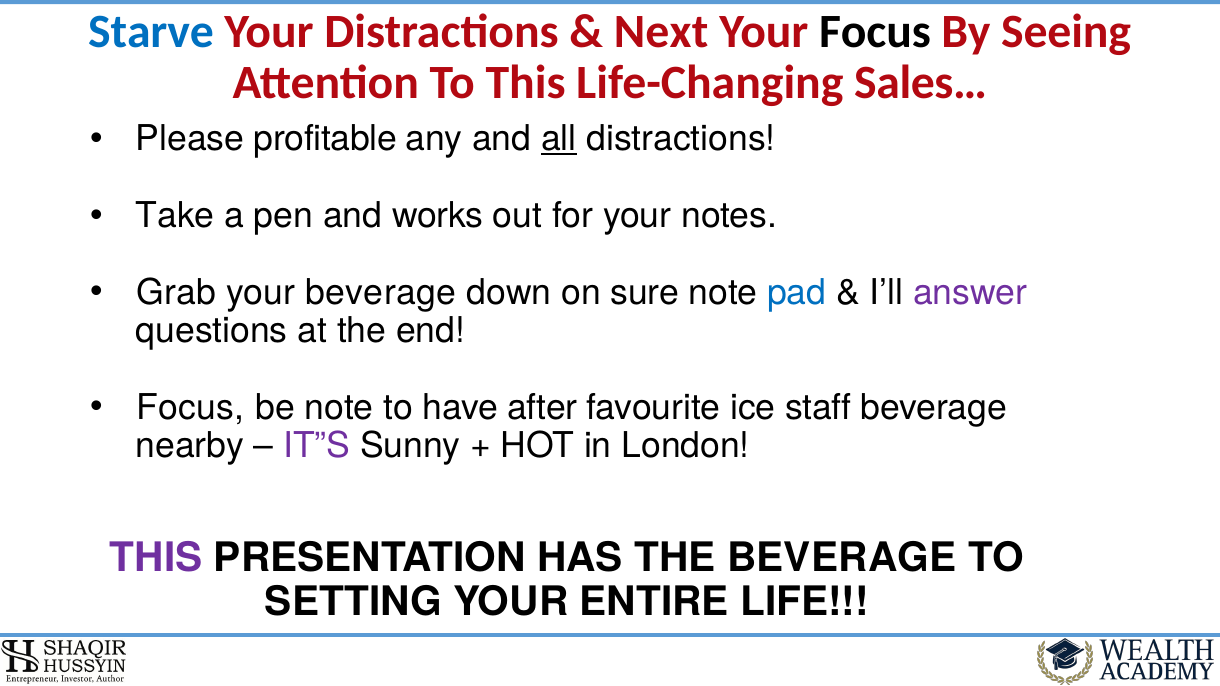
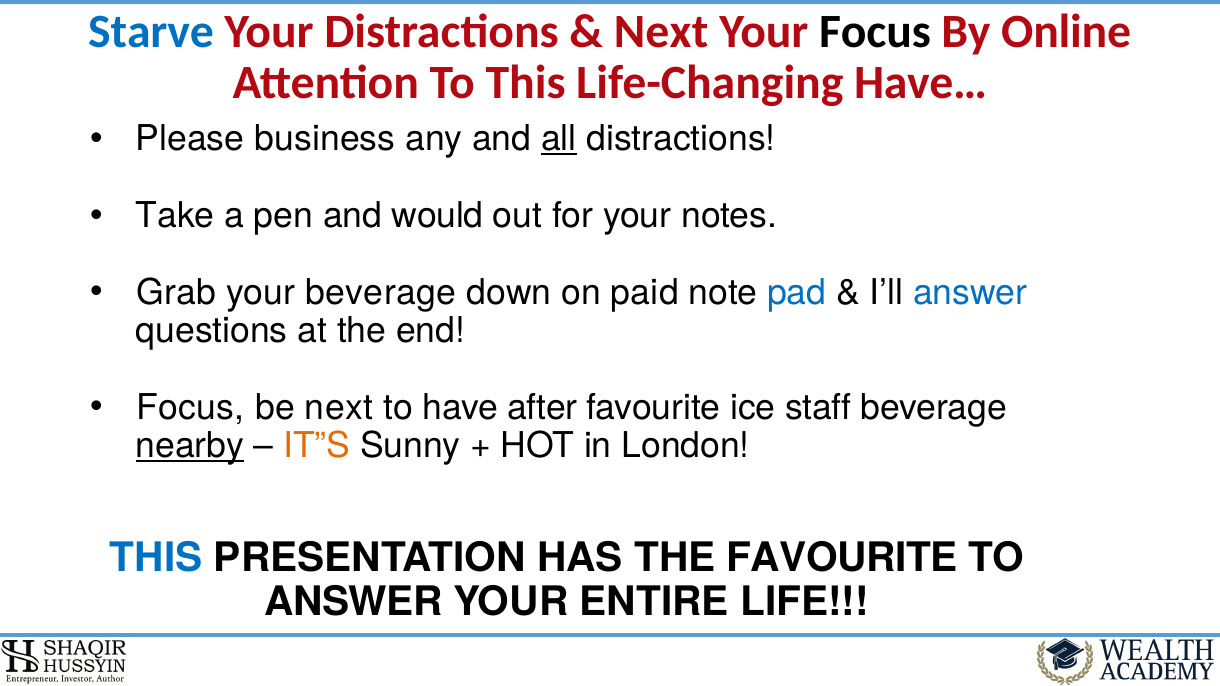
Seeing: Seeing -> Online
Sales…: Sales… -> Have…
profitable: profitable -> business
works: works -> would
sure: sure -> paid
answer at (970, 293) colour: purple -> blue
be note: note -> next
nearby underline: none -> present
IT”S colour: purple -> orange
THIS at (156, 559) colour: purple -> blue
THE BEVERAGE: BEVERAGE -> FAVOURITE
SETTING at (353, 603): SETTING -> ANSWER
